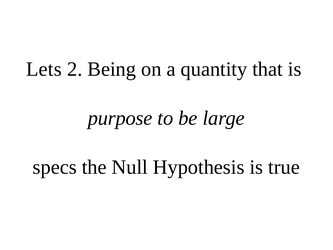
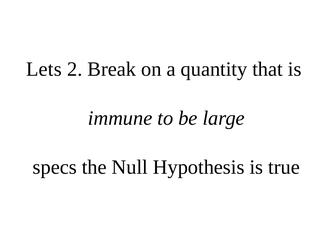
Being: Being -> Break
purpose: purpose -> immune
